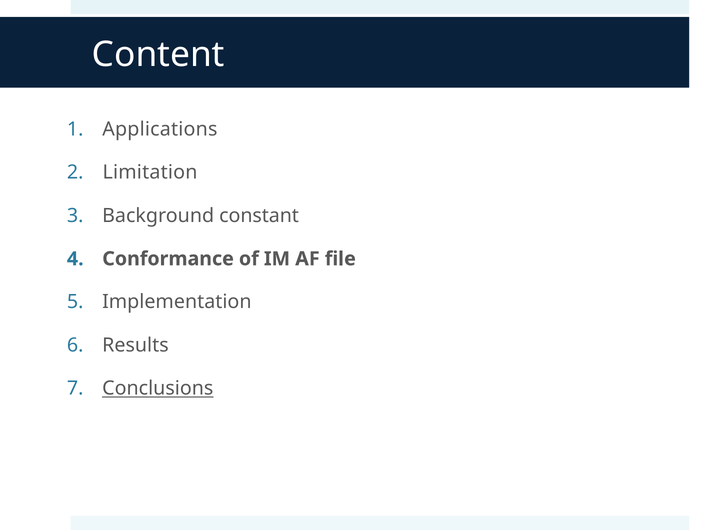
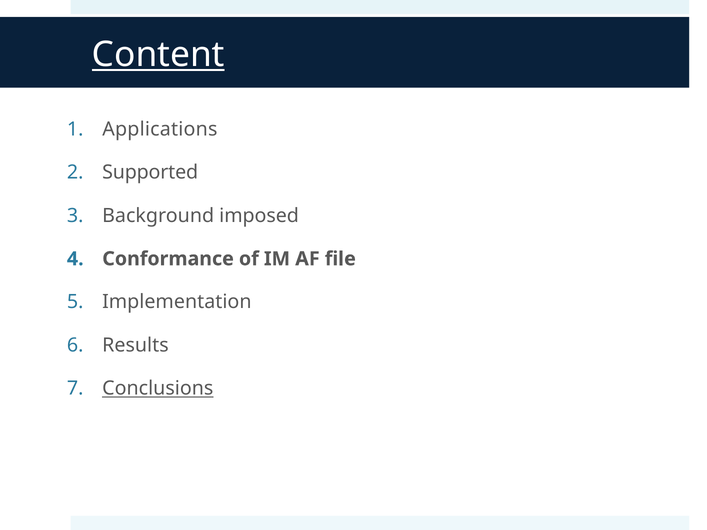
Content underline: none -> present
Limitation: Limitation -> Supported
constant: constant -> imposed
